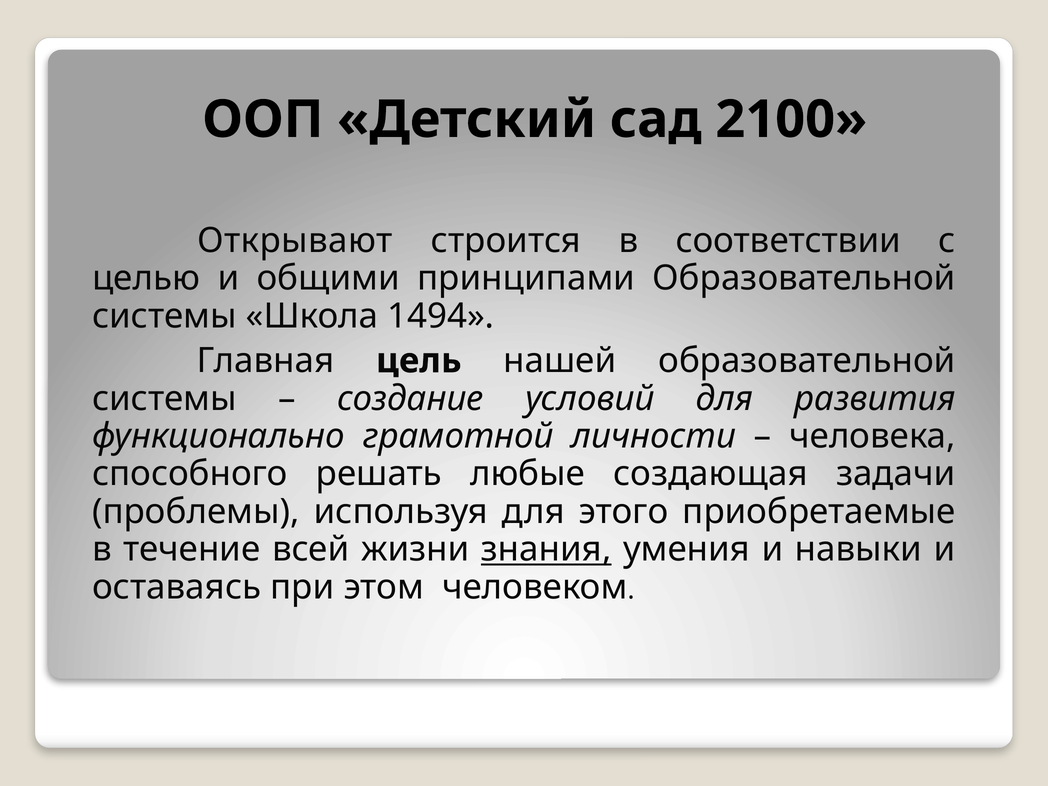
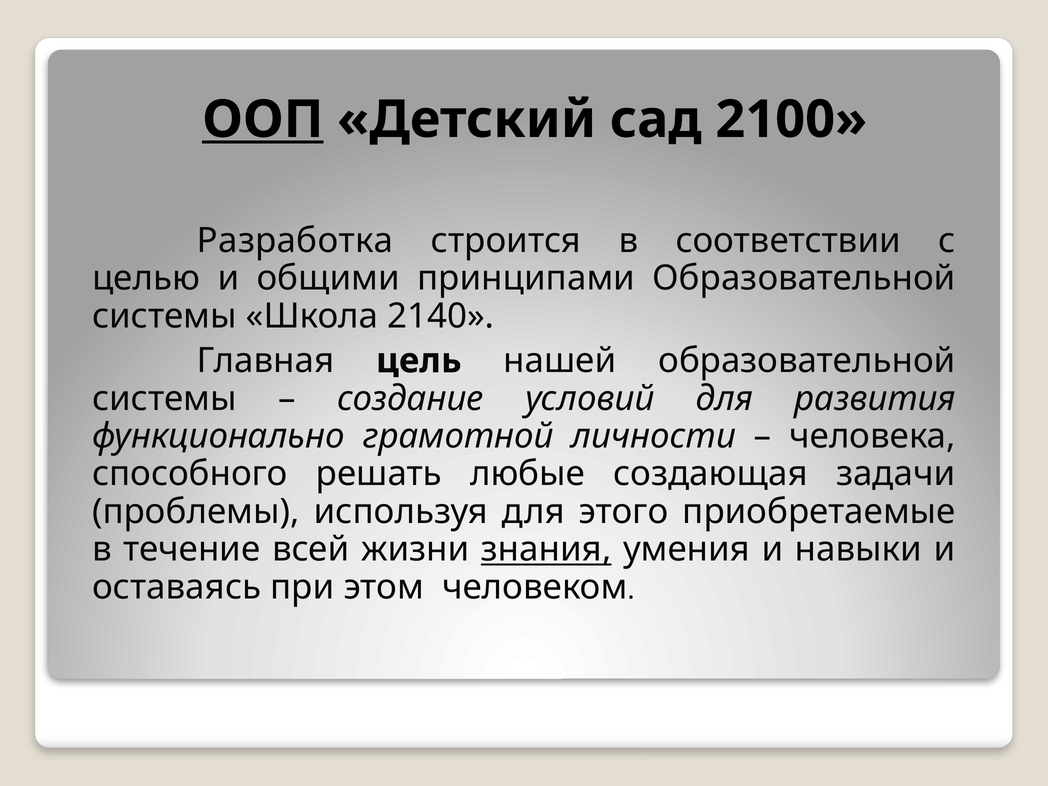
ООП underline: none -> present
Открывают: Открывают -> Разработка
1494: 1494 -> 2140
